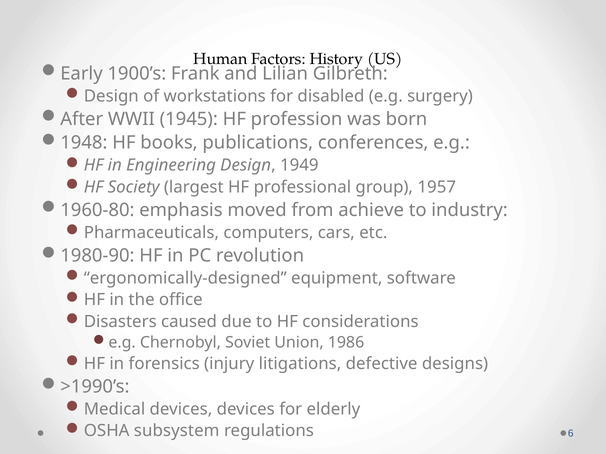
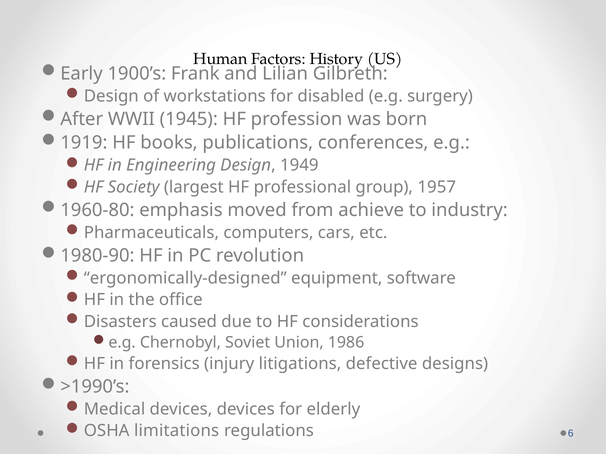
1948: 1948 -> 1919
subsystem: subsystem -> limitations
